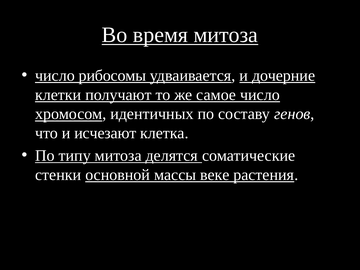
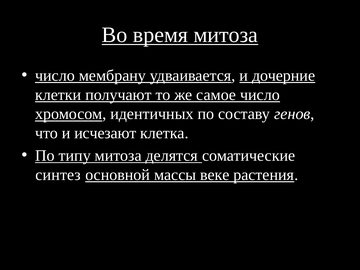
рибосомы: рибосомы -> мембрану
стенки: стенки -> синтез
